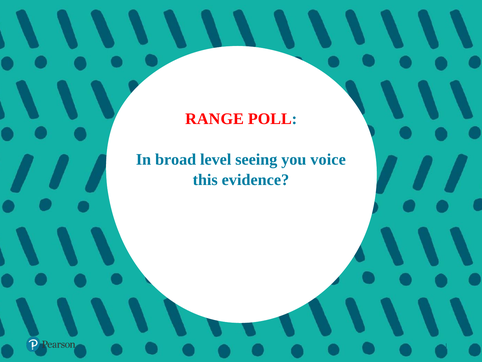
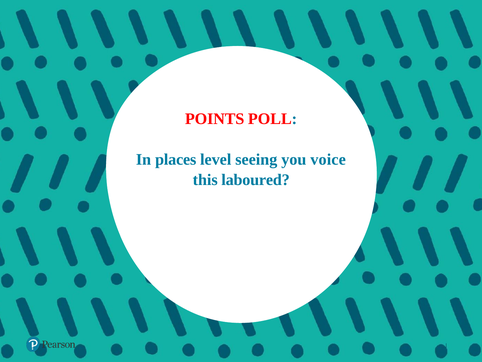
RANGE: RANGE -> POINTS
broad: broad -> places
evidence: evidence -> laboured
